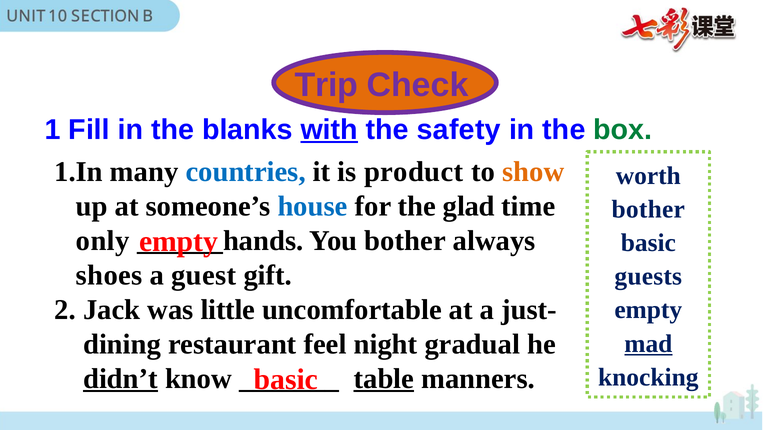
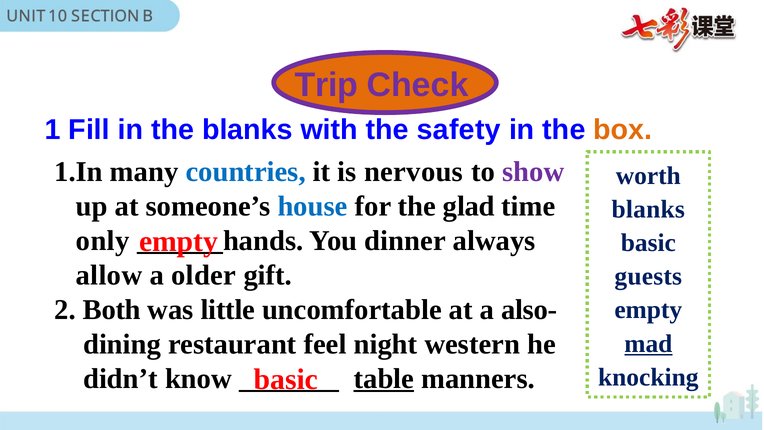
with underline: present -> none
box colour: green -> orange
product: product -> nervous
show colour: orange -> purple
bother at (648, 209): bother -> blanks
You bother: bother -> dinner
shoes: shoes -> allow
guest: guest -> older
Jack: Jack -> Both
just-: just- -> also-
gradual: gradual -> western
didn’t underline: present -> none
